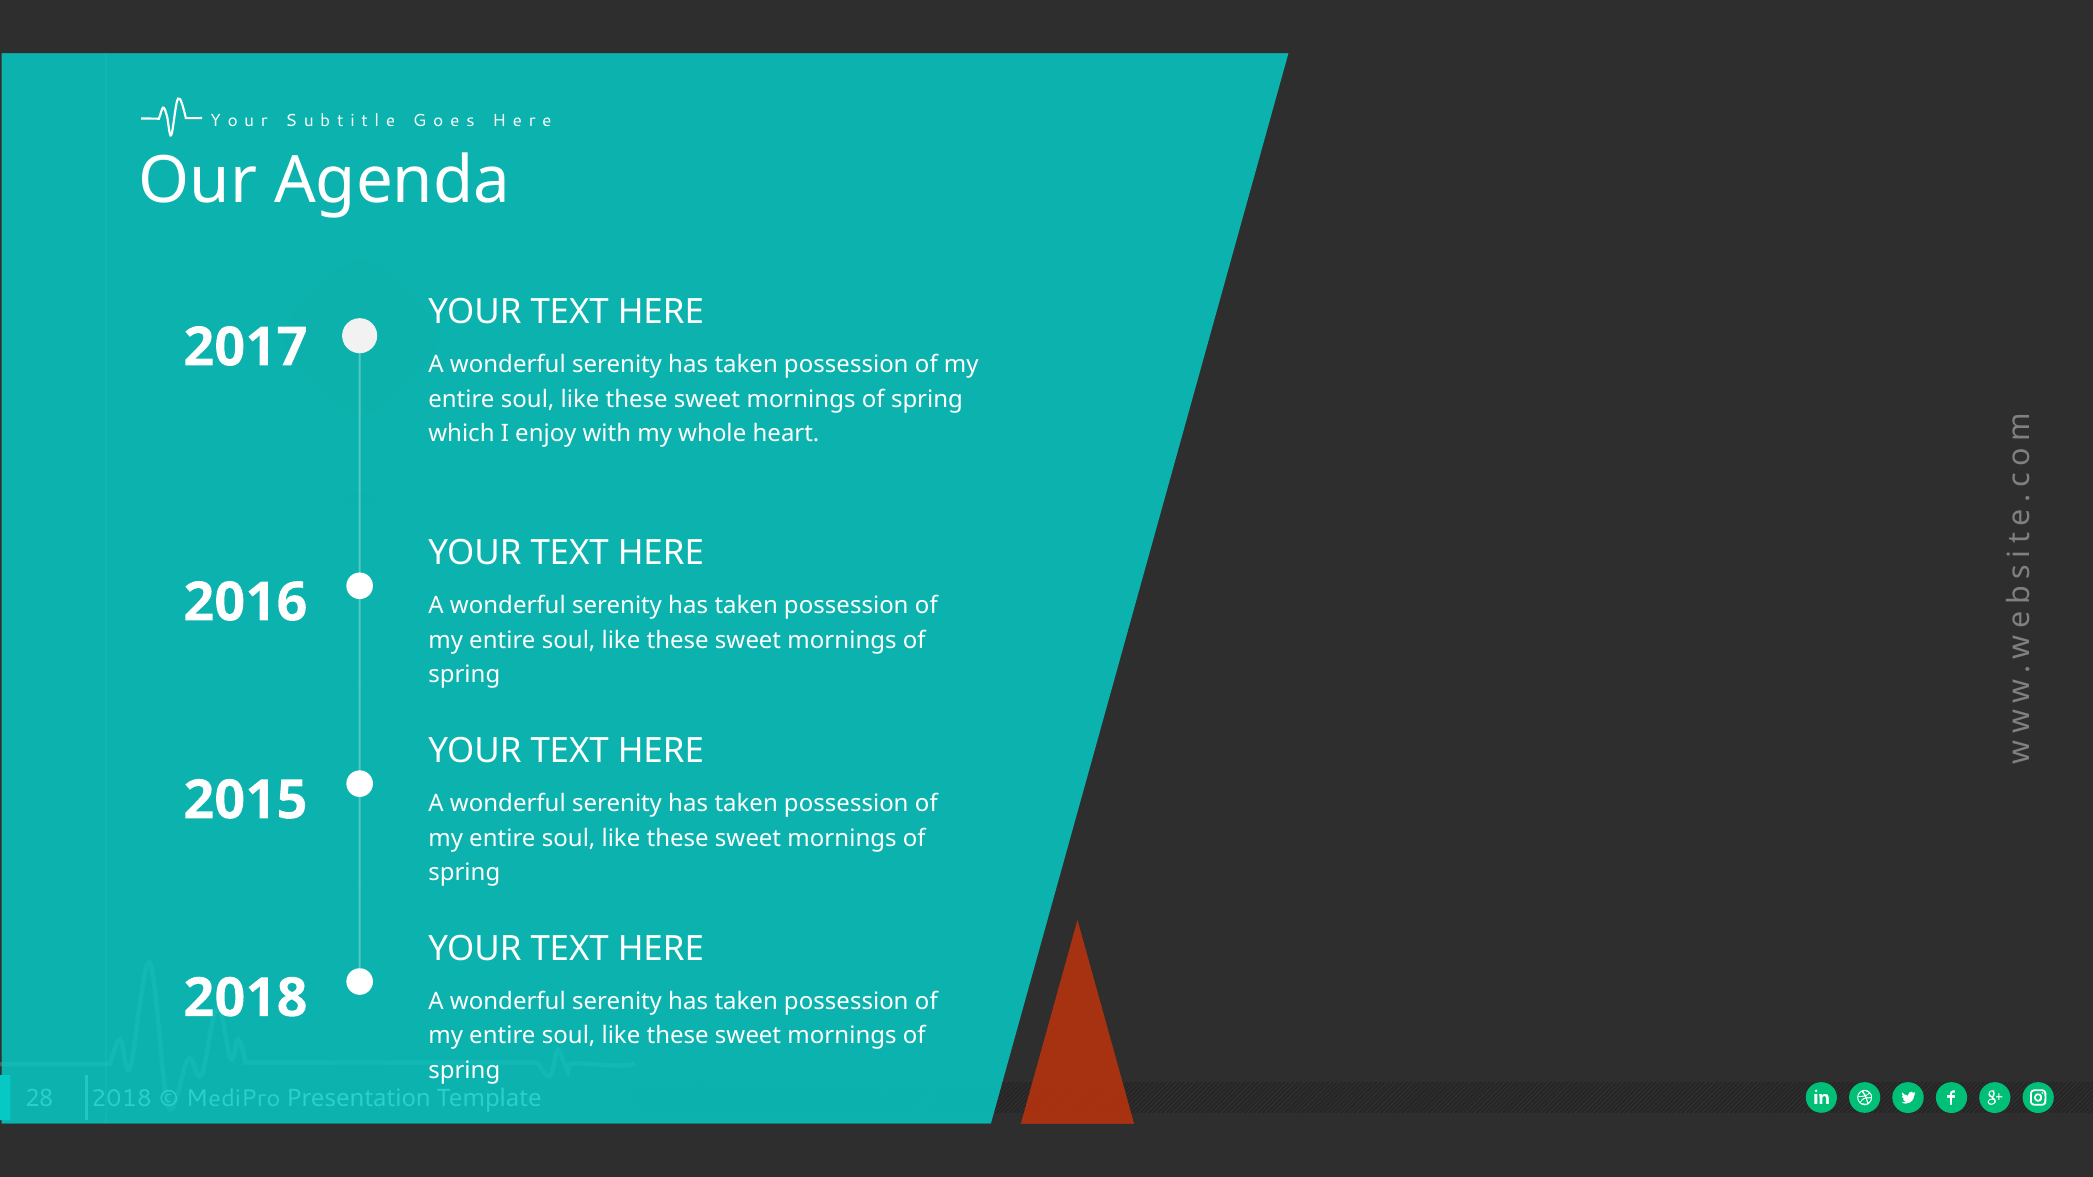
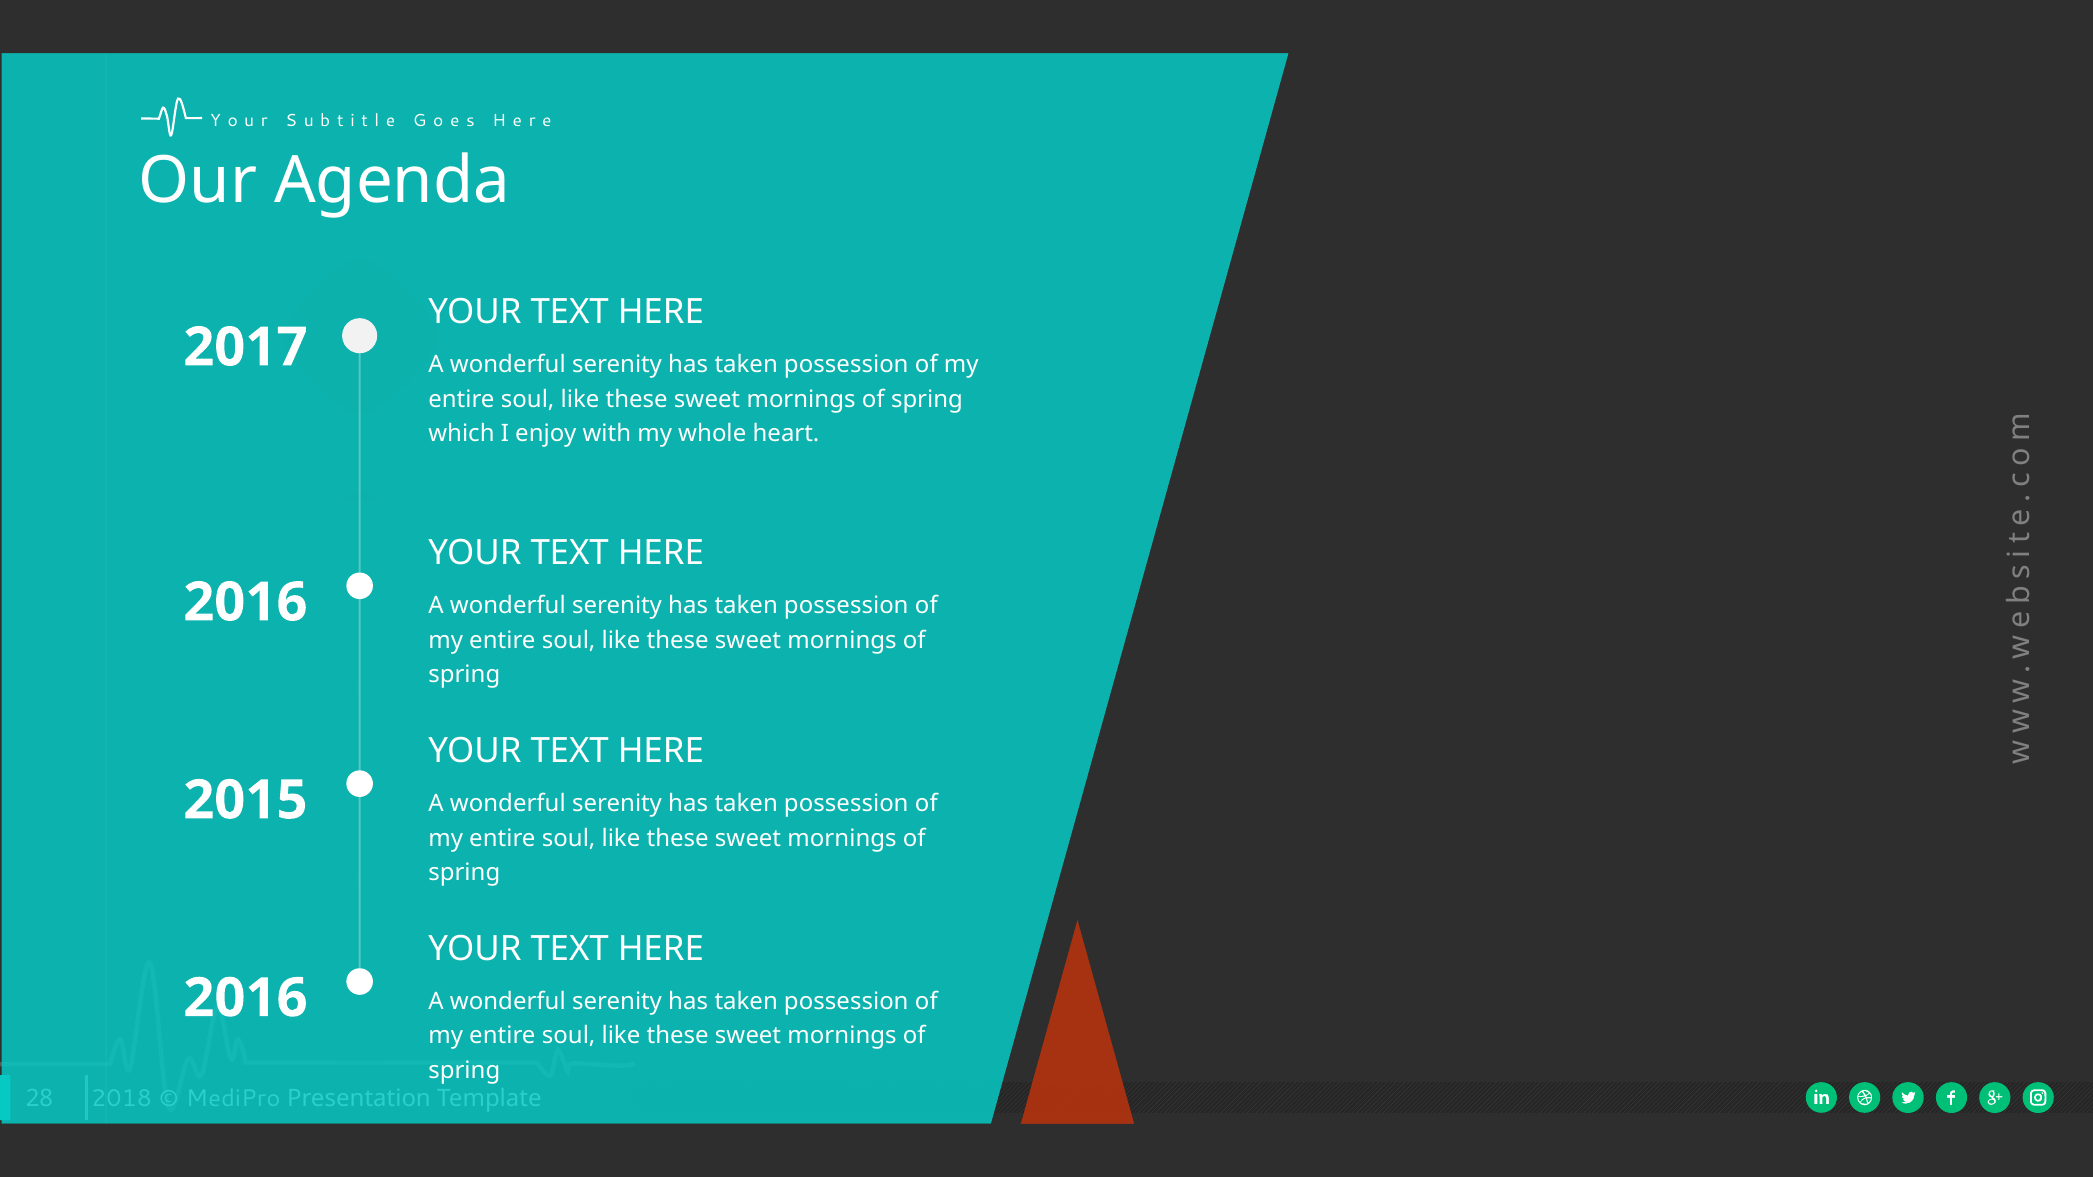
2018 at (245, 998): 2018 -> 2016
